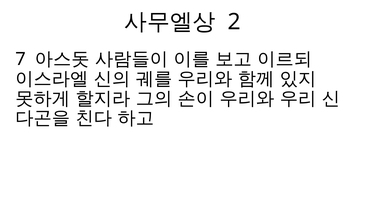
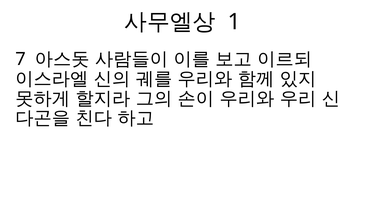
2: 2 -> 1
